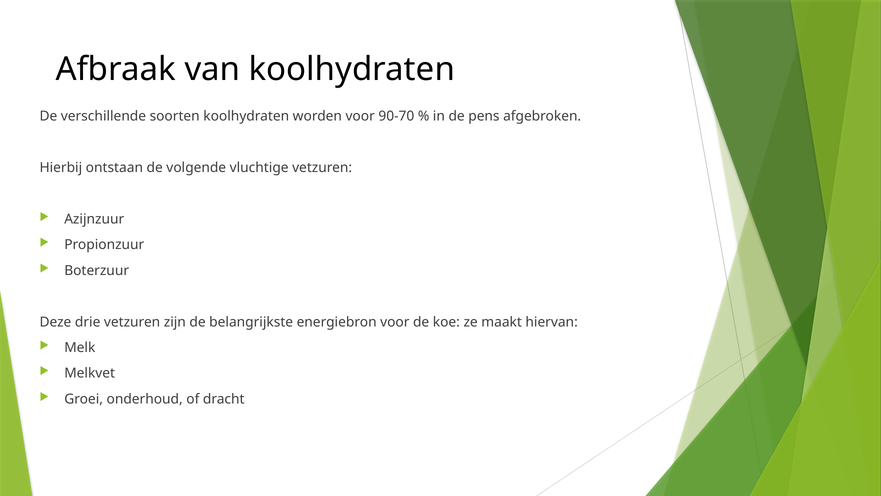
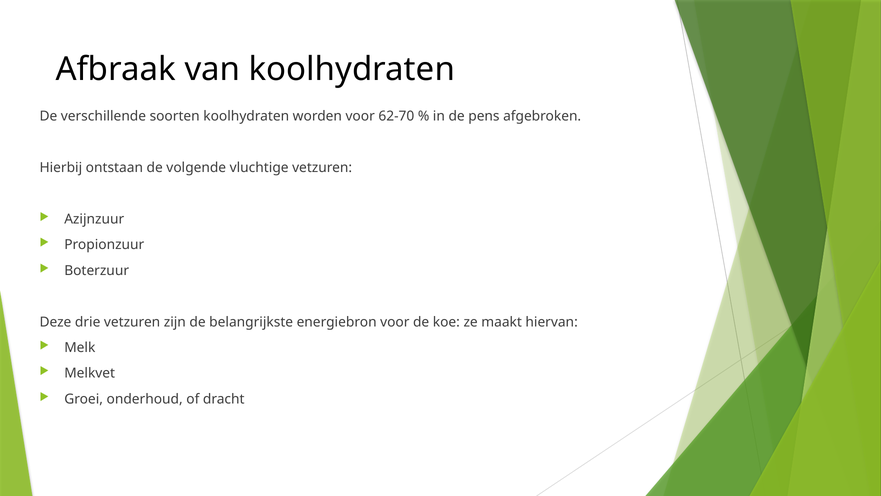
90-70: 90-70 -> 62-70
